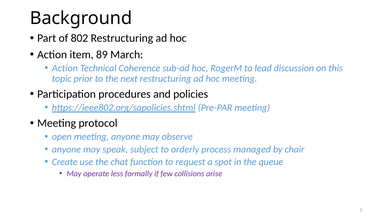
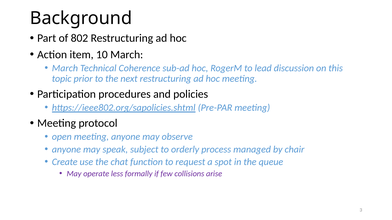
89: 89 -> 10
Action at (65, 68): Action -> March
